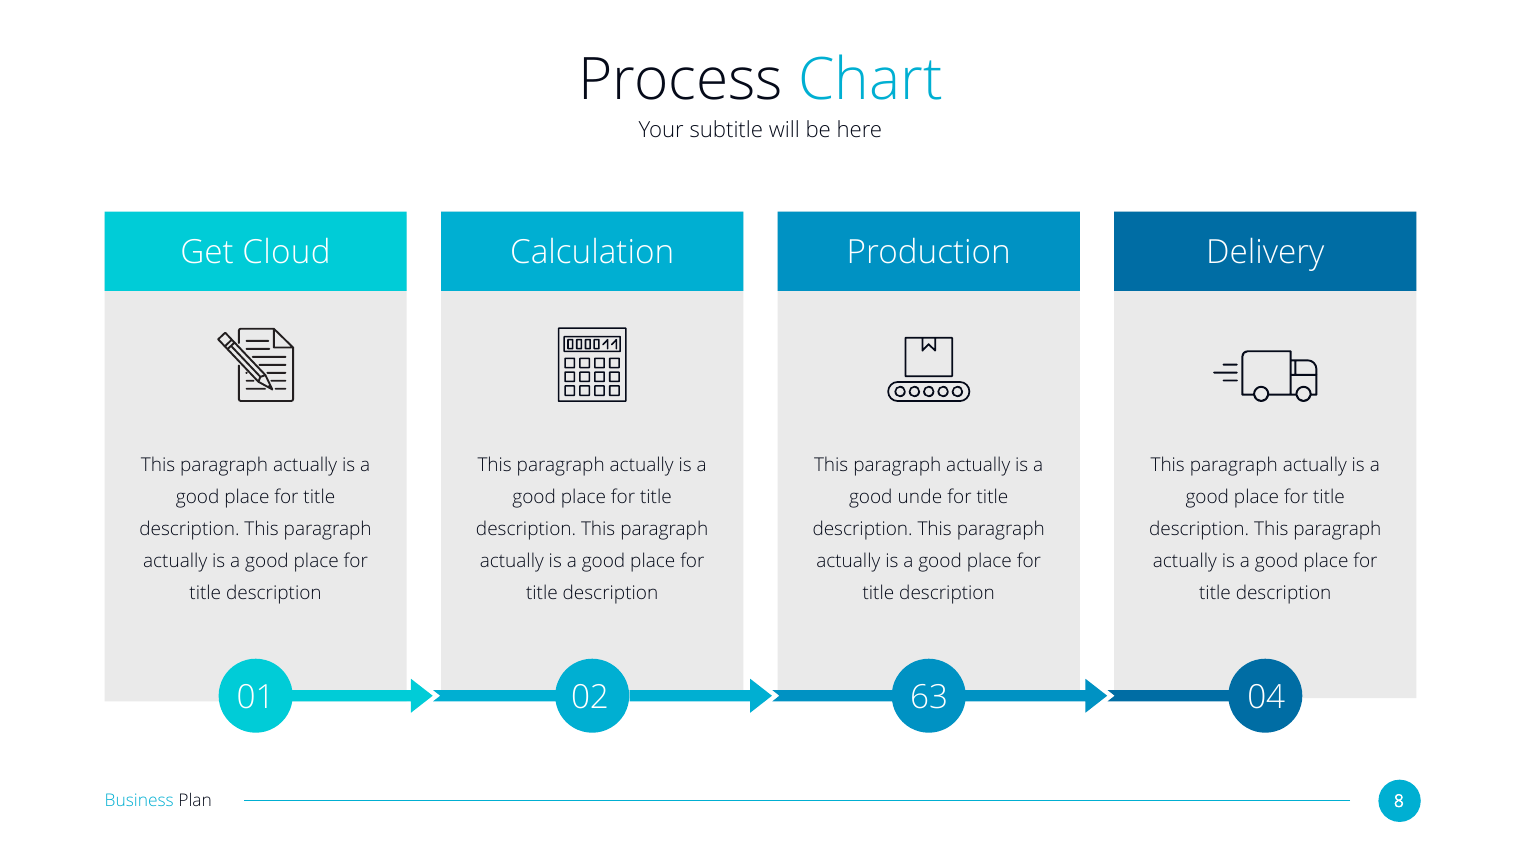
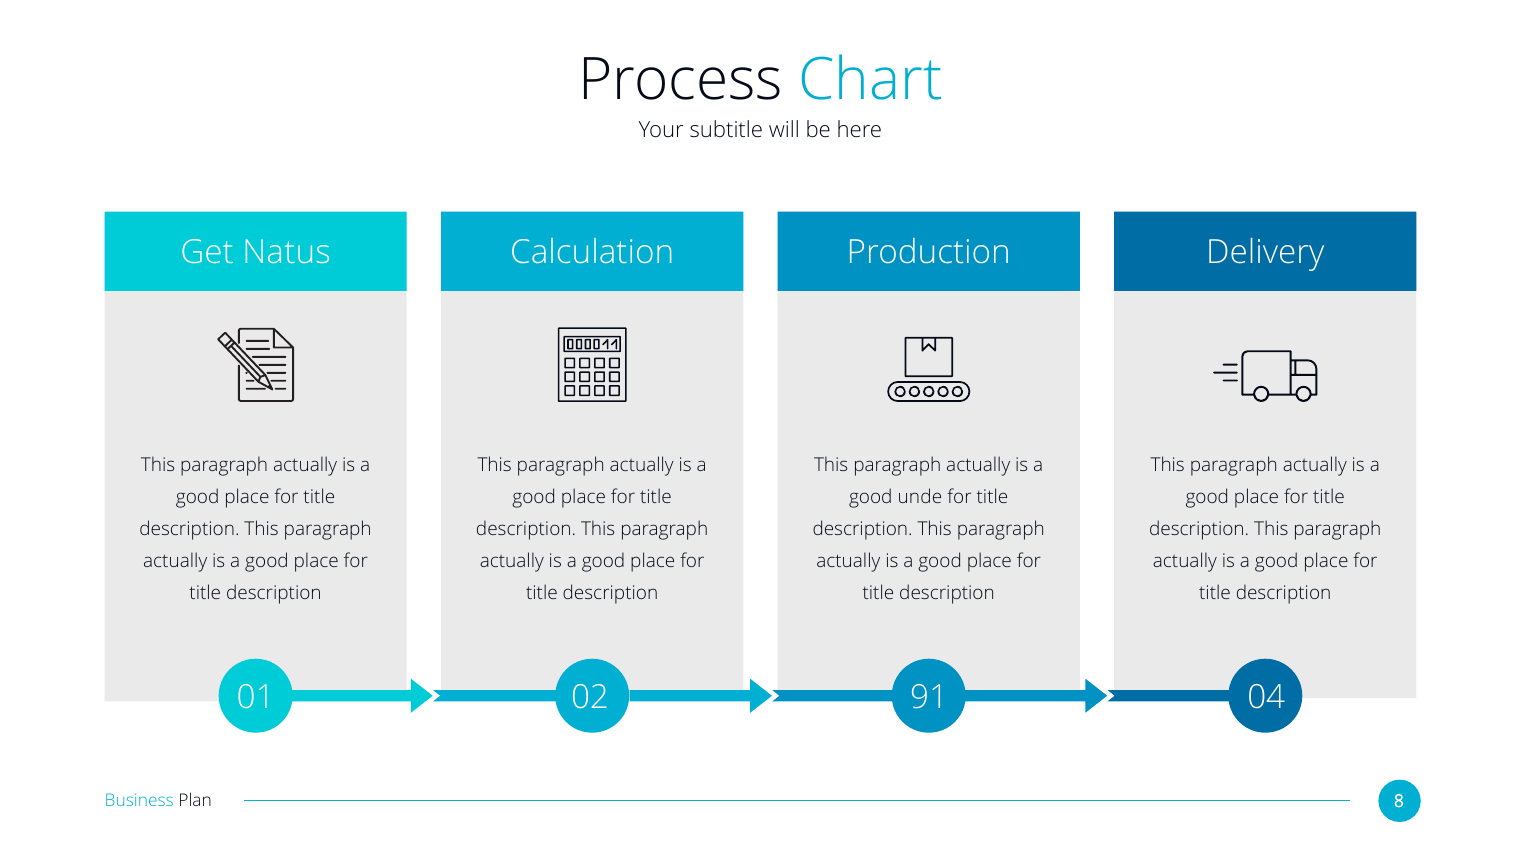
Cloud: Cloud -> Natus
63: 63 -> 91
